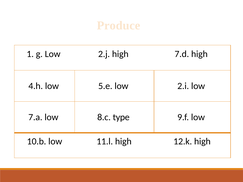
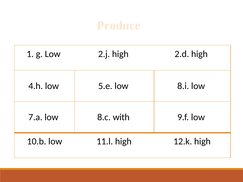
7.d: 7.d -> 2.d
2.i: 2.i -> 8.i
type: type -> with
